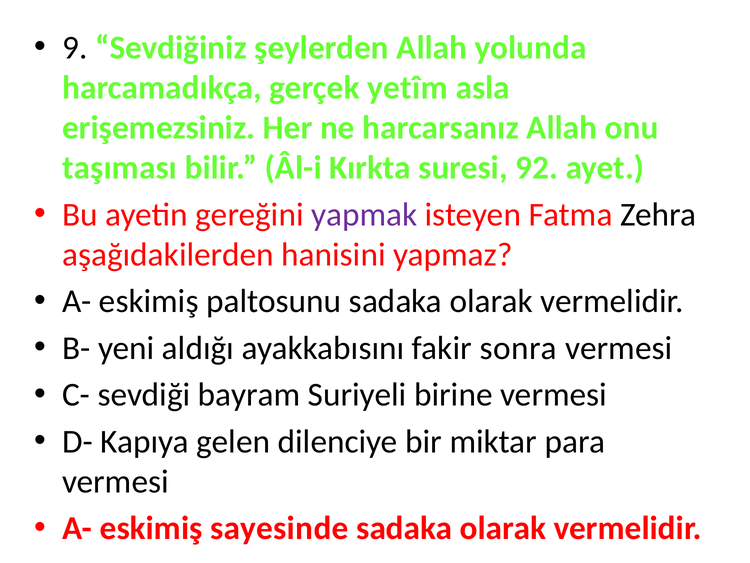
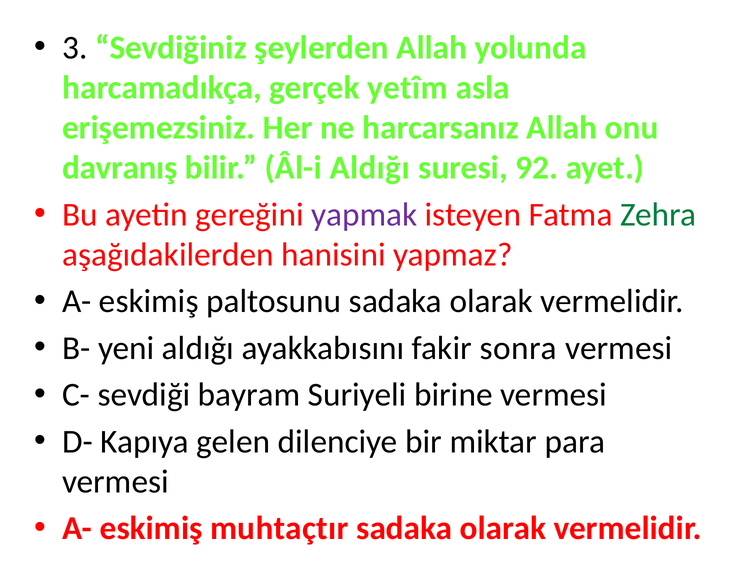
9: 9 -> 3
taşıması: taşıması -> davranış
Âl-i Kırkta: Kırkta -> Aldığı
Zehra colour: black -> green
sayesinde: sayesinde -> muhtaçtır
